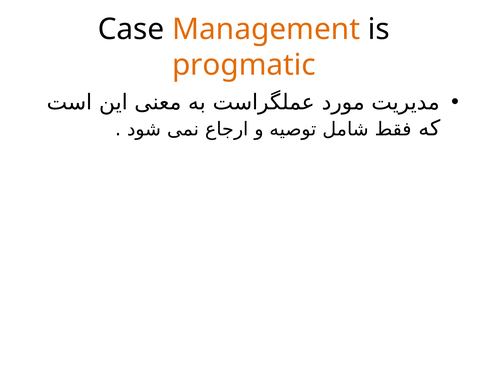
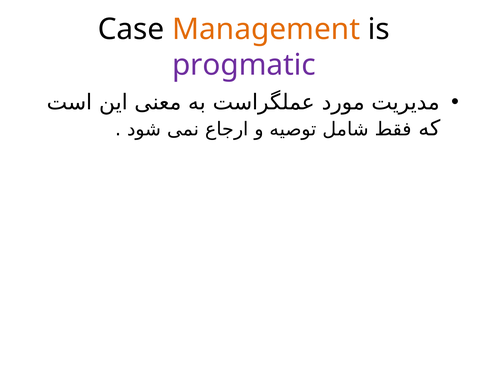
progmatic colour: orange -> purple
